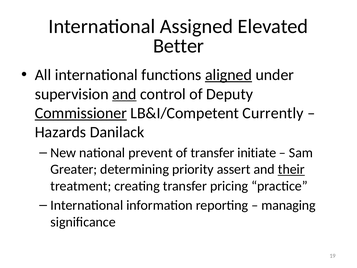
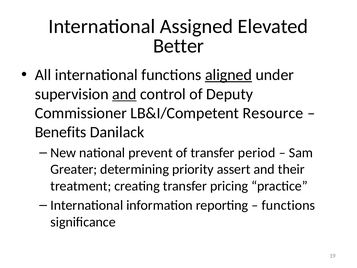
Commissioner underline: present -> none
Currently: Currently -> Resource
Hazards: Hazards -> Benefits
initiate: initiate -> period
their underline: present -> none
managing at (288, 205): managing -> functions
